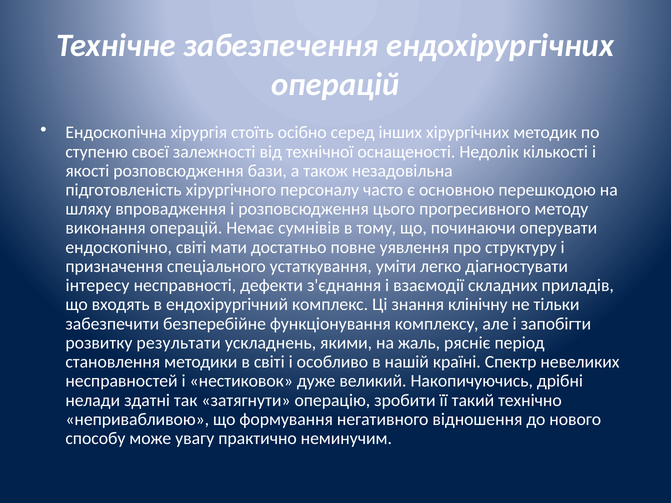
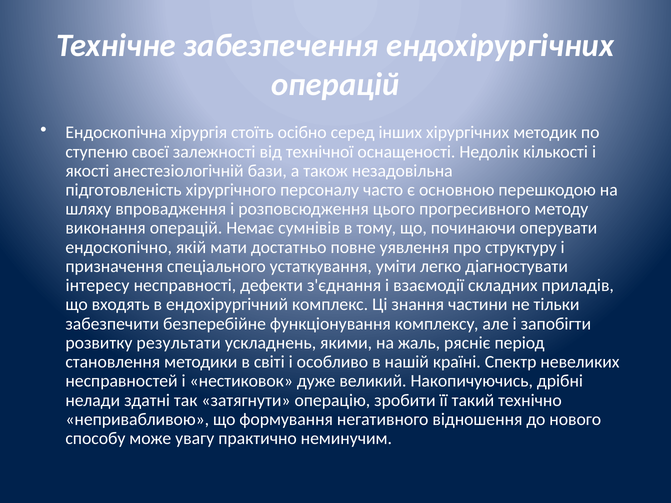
якості розповсюдження: розповсюдження -> анестезіологічній
ендоскопічно світі: світі -> якій
клінічну: клінічну -> частини
